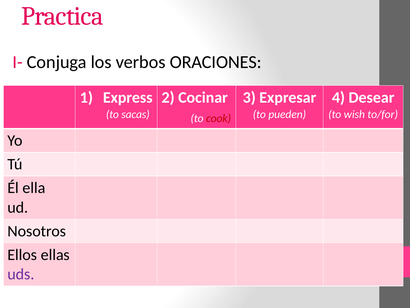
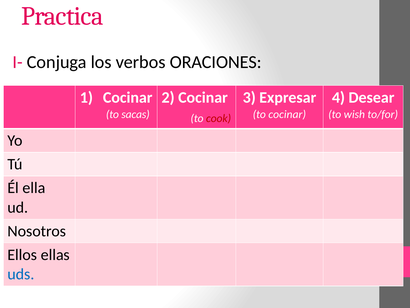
Express at (128, 97): Express -> Cocinar
to pueden: pueden -> cocinar
uds colour: purple -> blue
